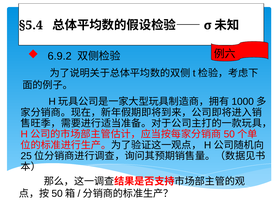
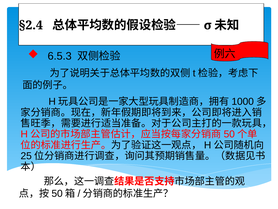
§5.4: §5.4 -> §2.4
6.9.2: 6.9.2 -> 6.5.3
